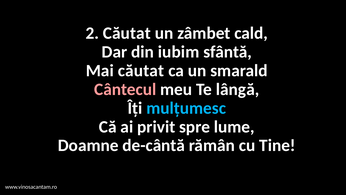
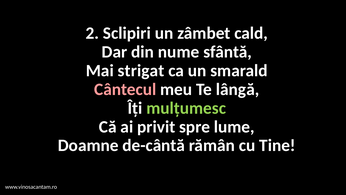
2 Căutat: Căutat -> Sclipiri
iubim: iubim -> nume
Mai căutat: căutat -> strigat
mulțumesc colour: light blue -> light green
